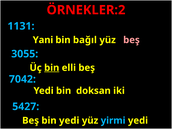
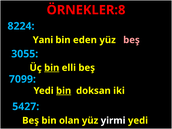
ÖRNEKLER:2: ÖRNEKLER:2 -> ÖRNEKLER:8
1131: 1131 -> 8224
bağıl: bağıl -> eden
7042: 7042 -> 7099
bin at (64, 91) underline: none -> present
bin yedi: yedi -> olan
yirmi colour: light blue -> white
